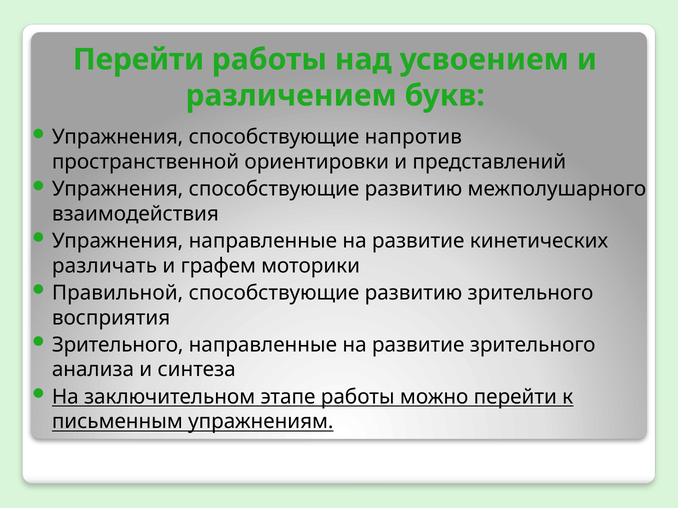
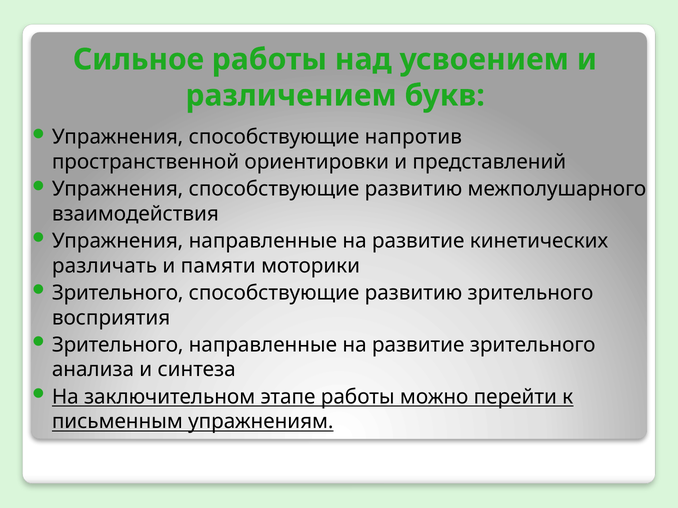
Перейти at (139, 60): Перейти -> Сильное
графем: графем -> памяти
Правильной at (118, 293): Правильной -> Зрительного
